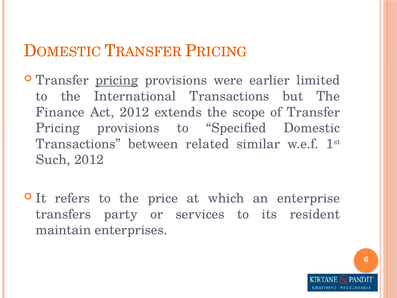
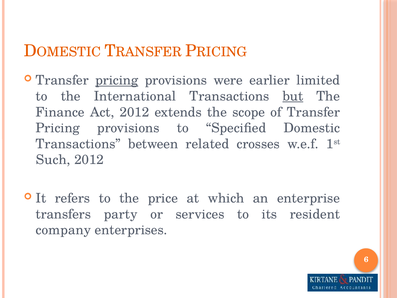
but underline: none -> present
similar: similar -> crosses
maintain: maintain -> company
